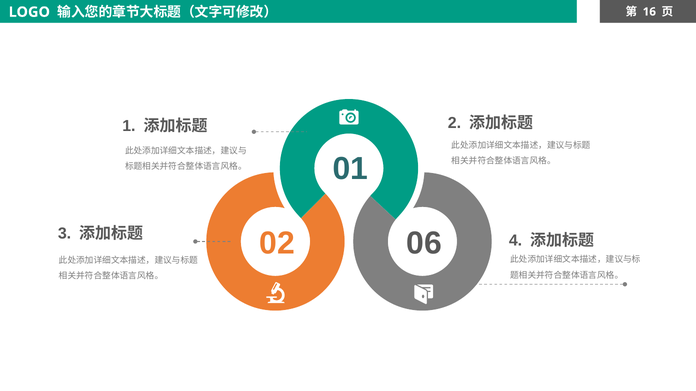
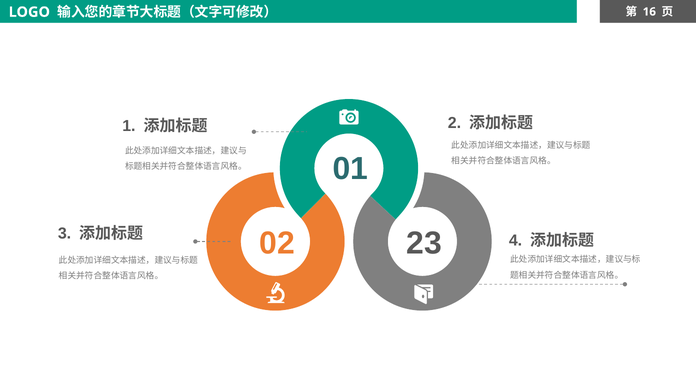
06: 06 -> 23
